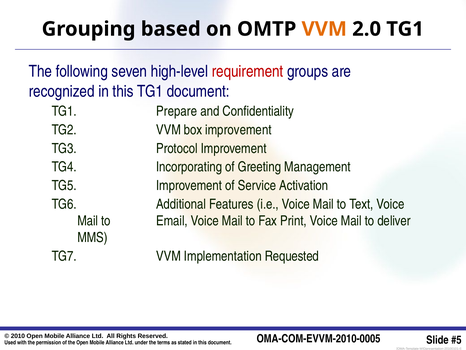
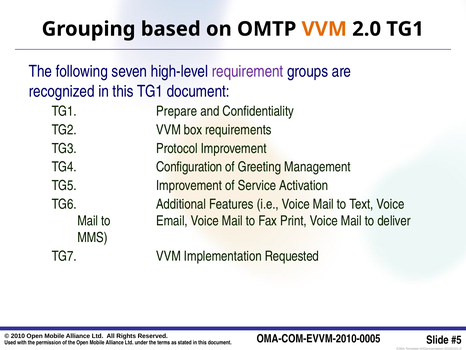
requirement colour: red -> purple
box improvement: improvement -> requirements
Incorporating: Incorporating -> Configuration
